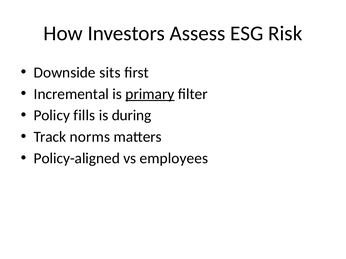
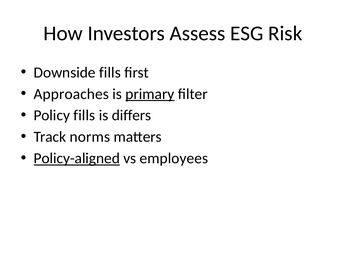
Downside sits: sits -> fills
Incremental: Incremental -> Approaches
during: during -> differs
Policy-aligned underline: none -> present
